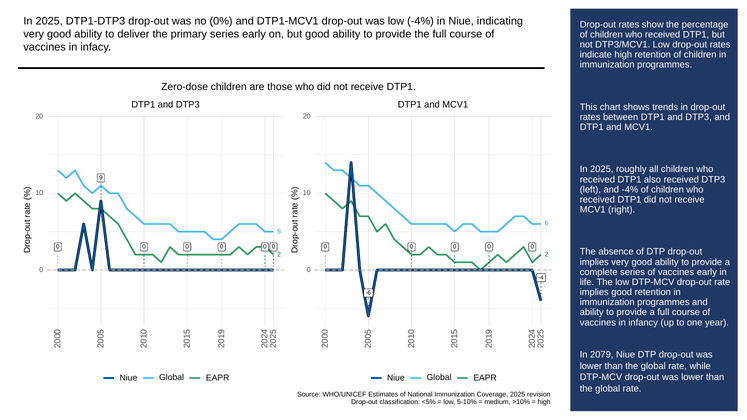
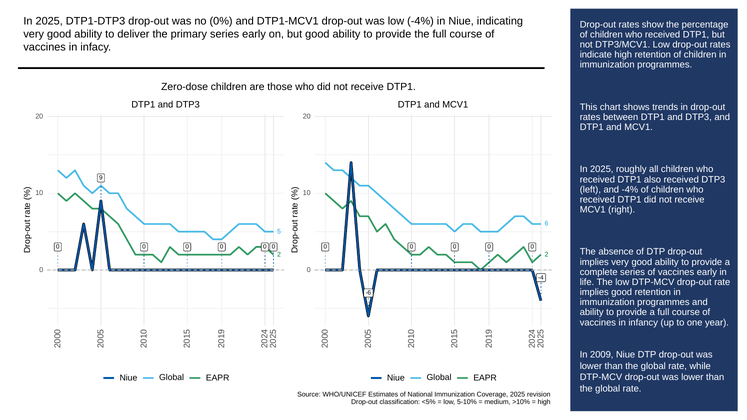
2079: 2079 -> 2009
